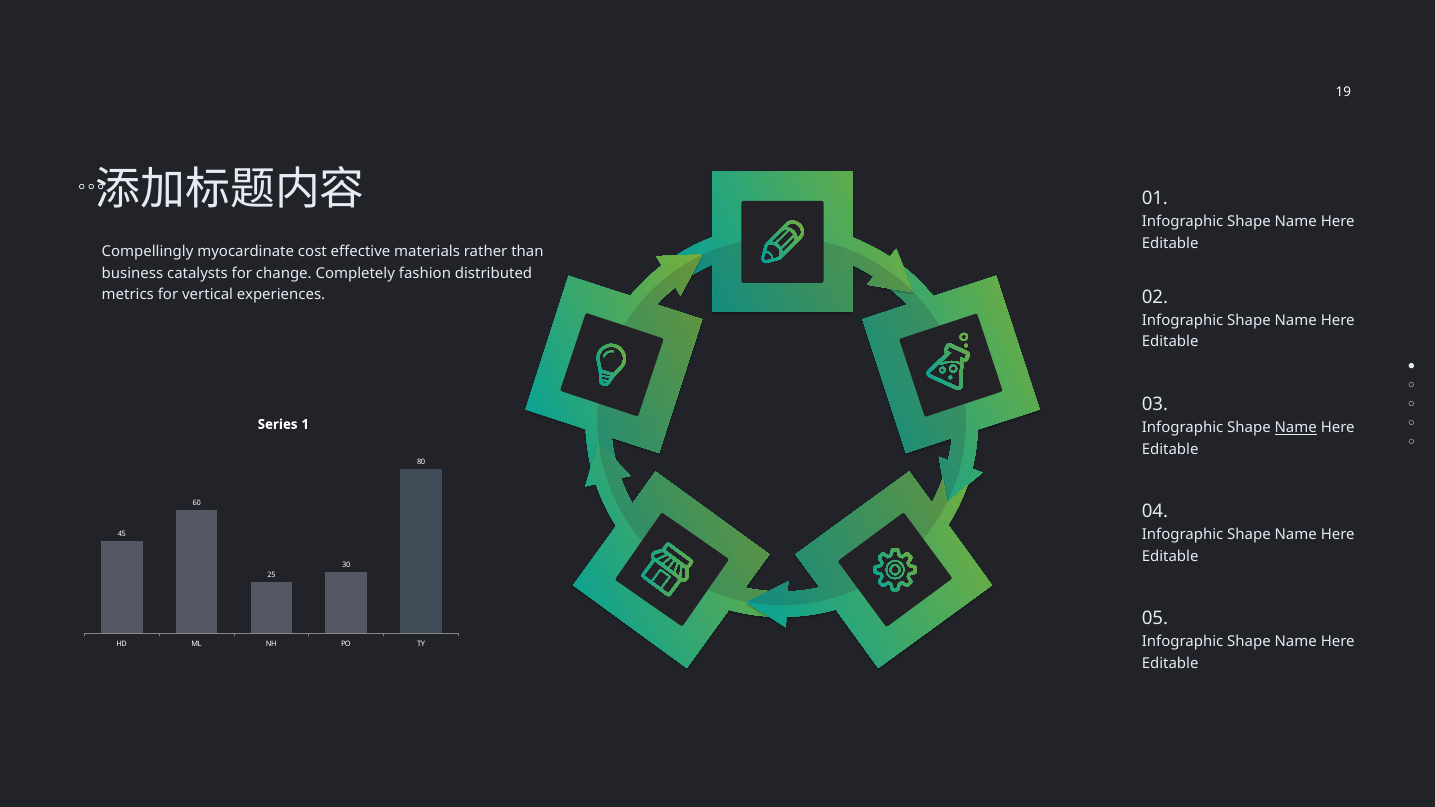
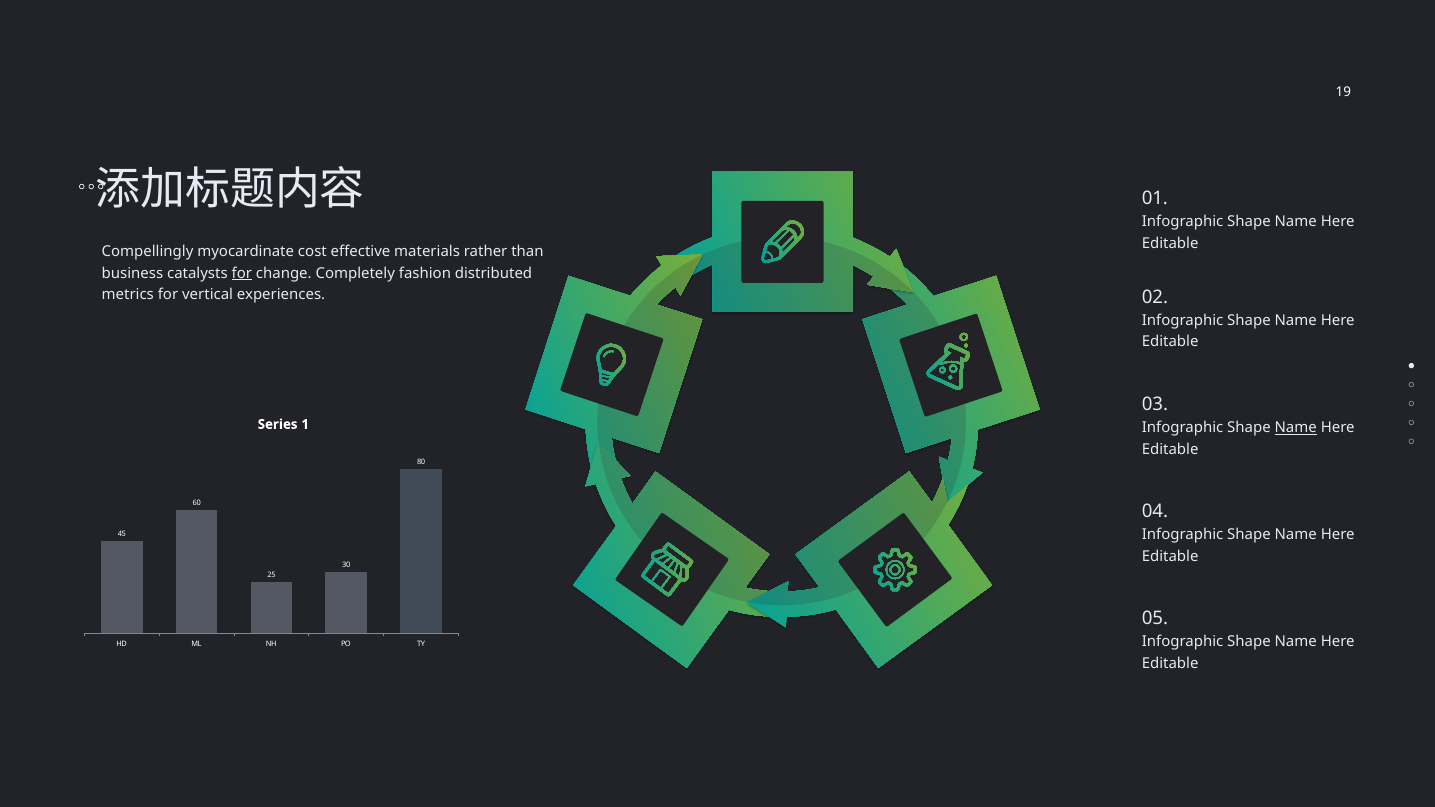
for at (242, 274) underline: none -> present
